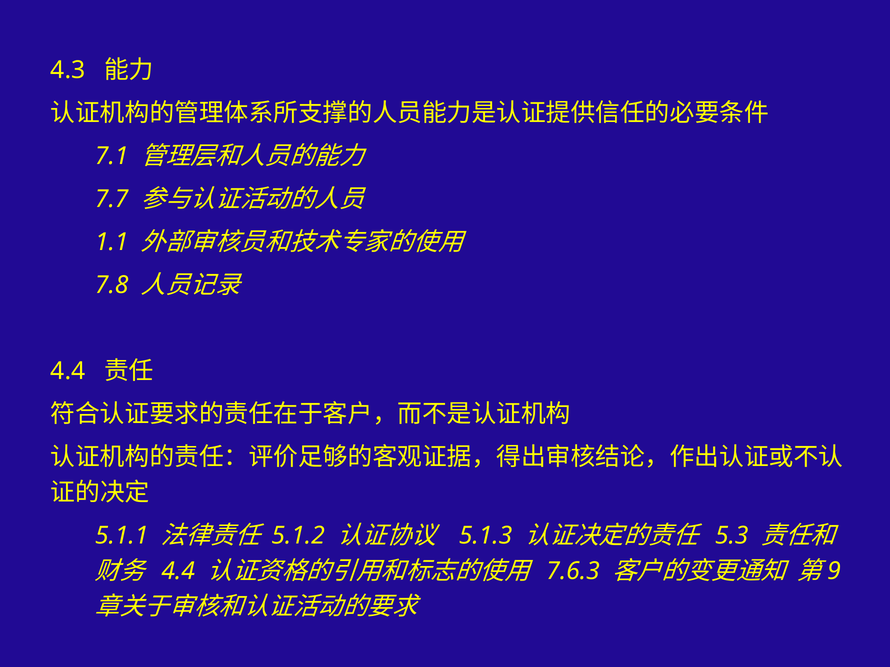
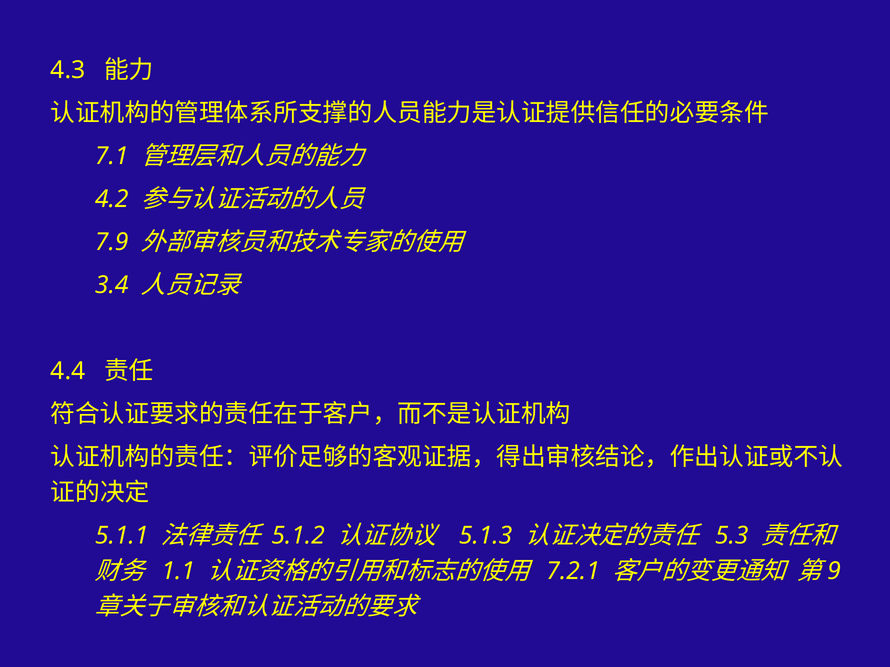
7.7: 7.7 -> 4.2
1.1: 1.1 -> 7.9
7.8: 7.8 -> 3.4
4.4 at (178, 571): 4.4 -> 1.1
7.6.3: 7.6.3 -> 7.2.1
